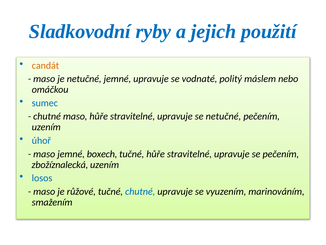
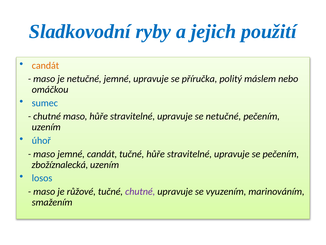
vodnaté: vodnaté -> příručka
jemné boxech: boxech -> candát
chutné at (140, 191) colour: blue -> purple
